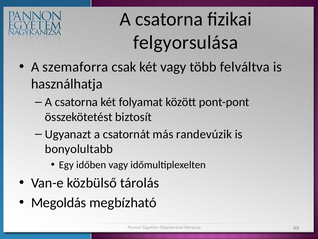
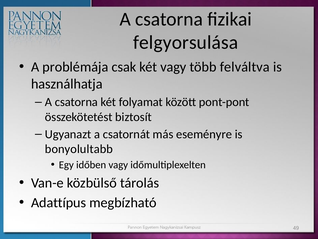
szemaforra: szemaforra -> problémája
randevúzik: randevúzik -> eseményre
Megoldás: Megoldás -> Adattípus
